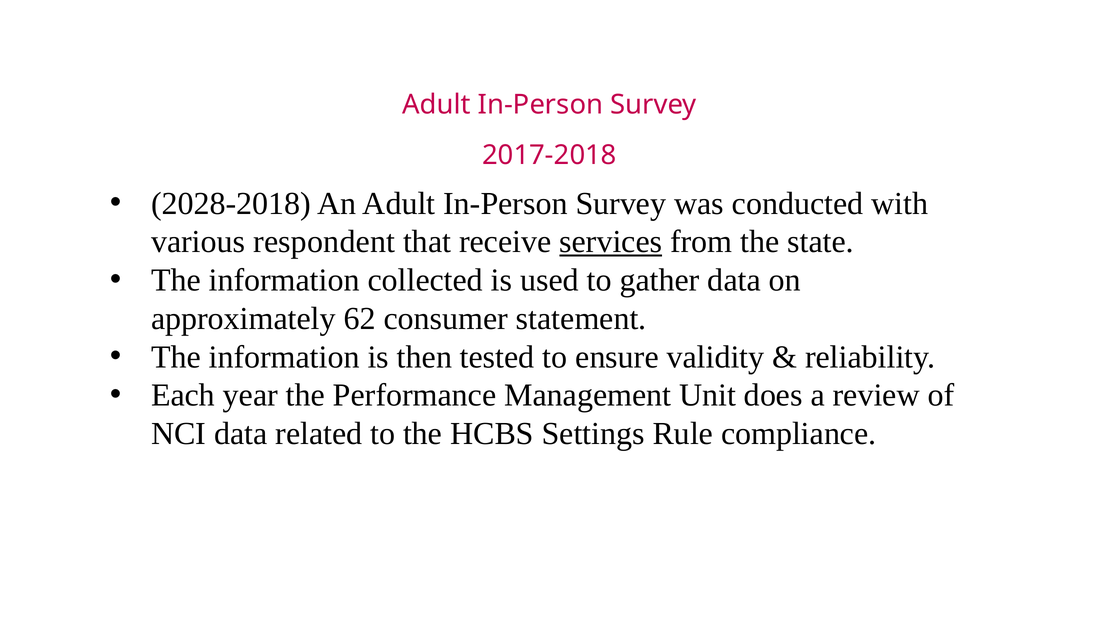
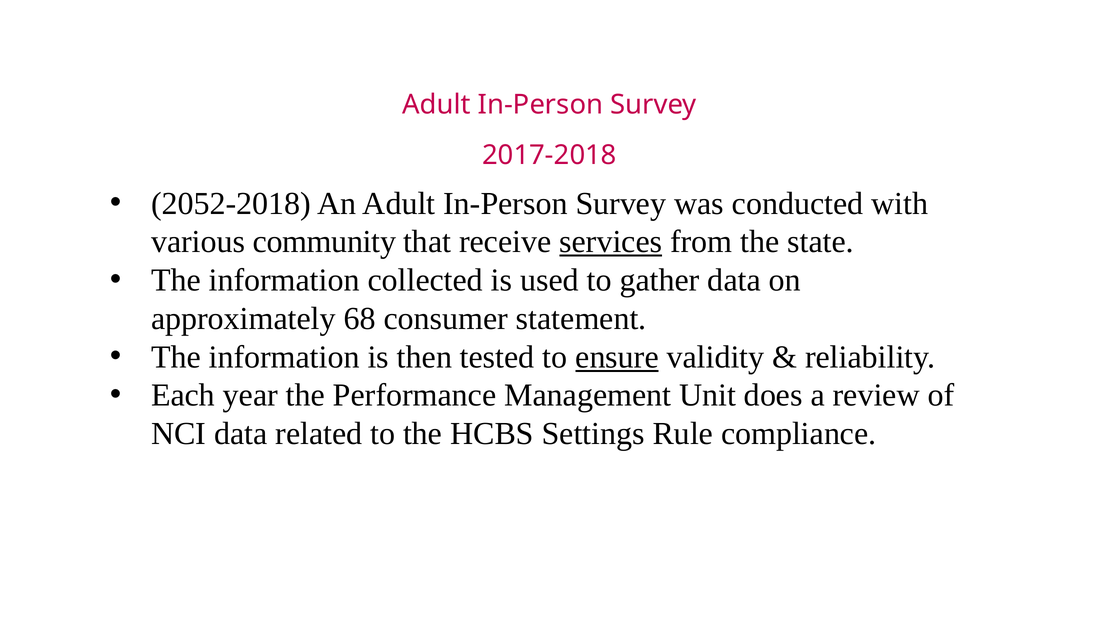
2028-2018: 2028-2018 -> 2052-2018
respondent: respondent -> community
62: 62 -> 68
ensure underline: none -> present
